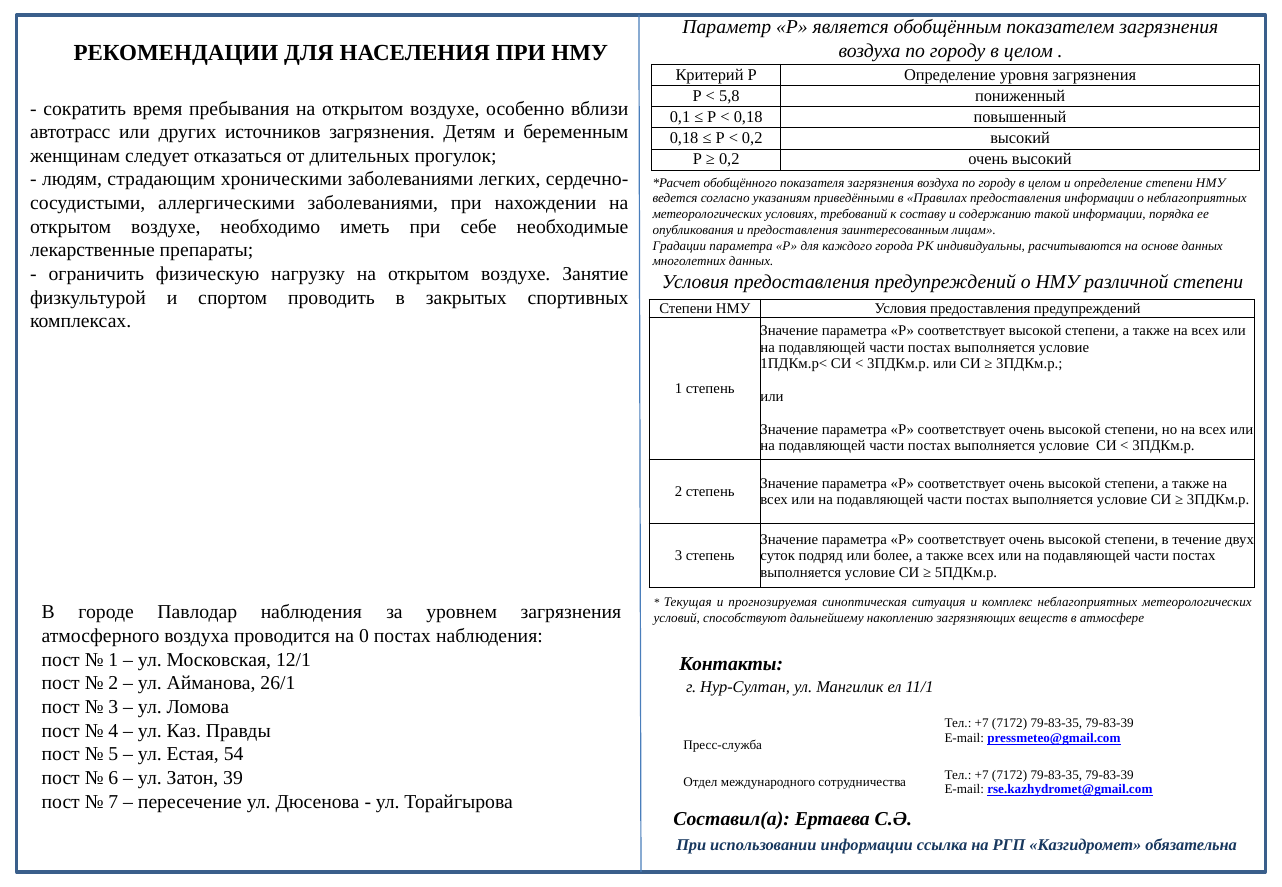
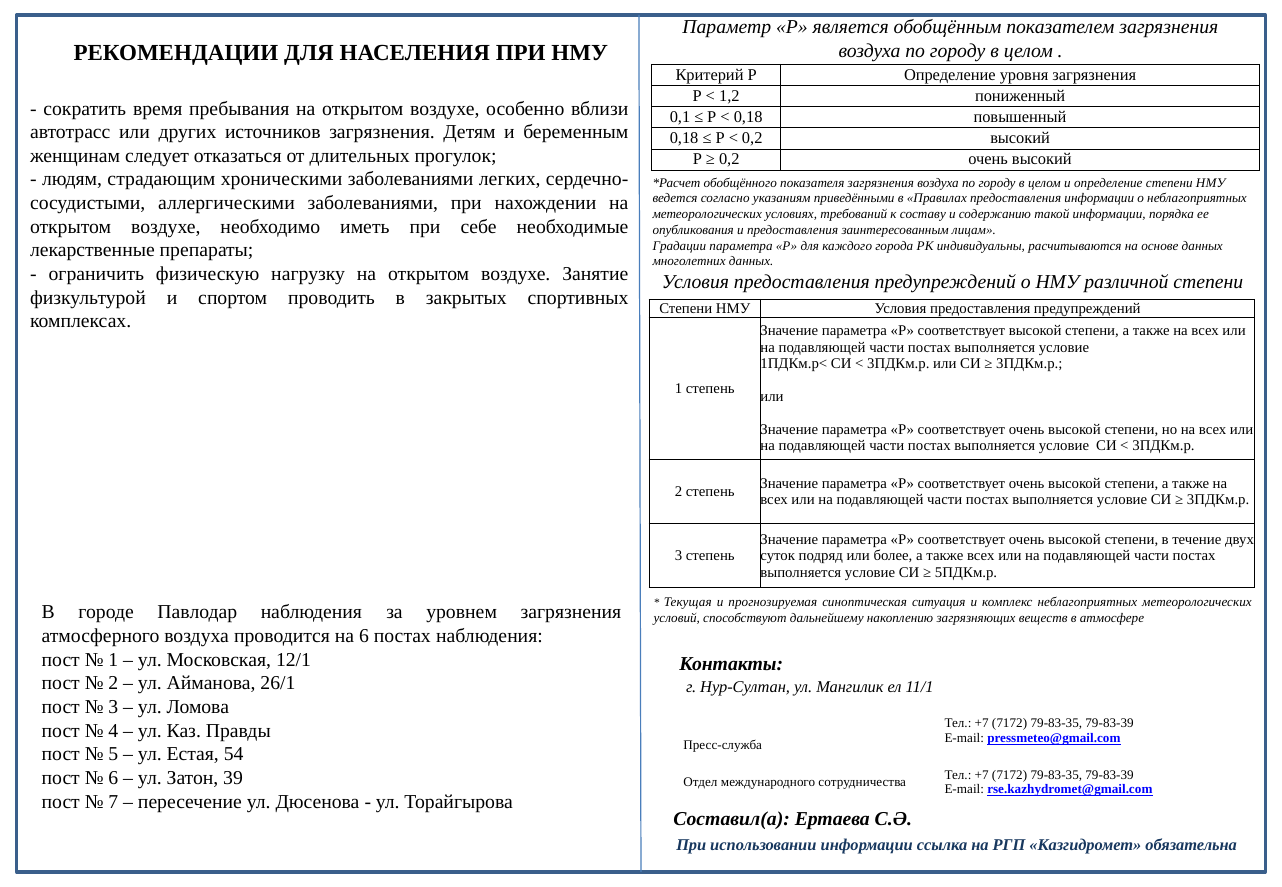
5,8: 5,8 -> 1,2
на 0: 0 -> 6
